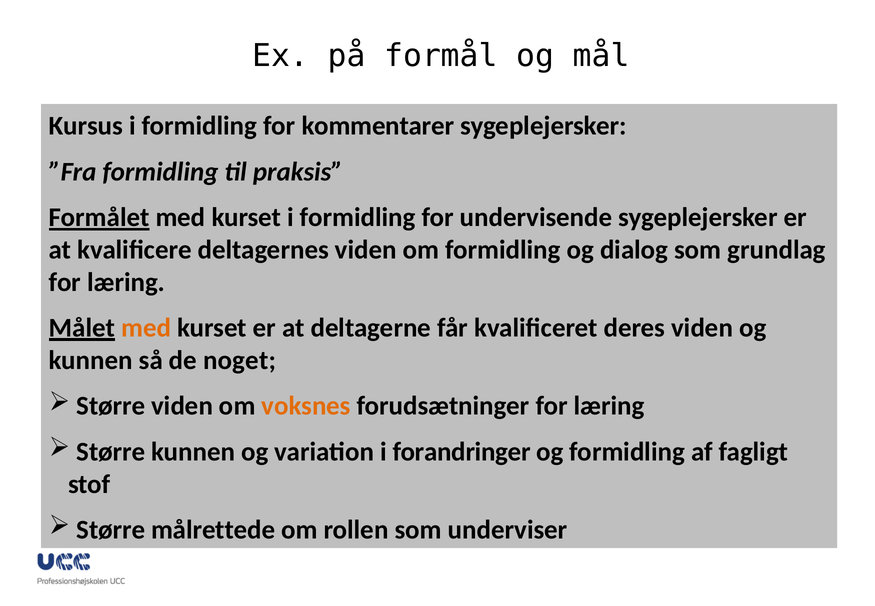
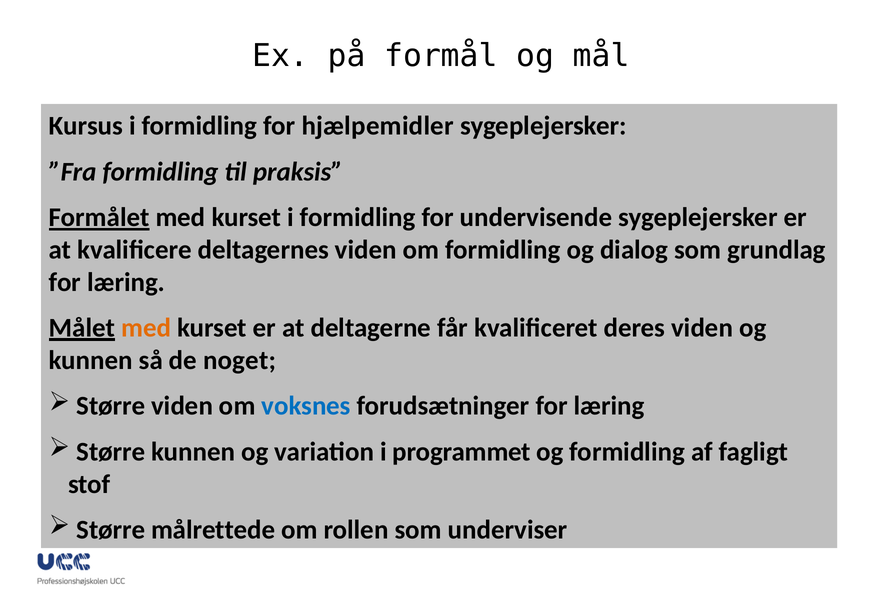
kommentarer: kommentarer -> hjælpemidler
voksnes colour: orange -> blue
forandringer: forandringer -> programmet
